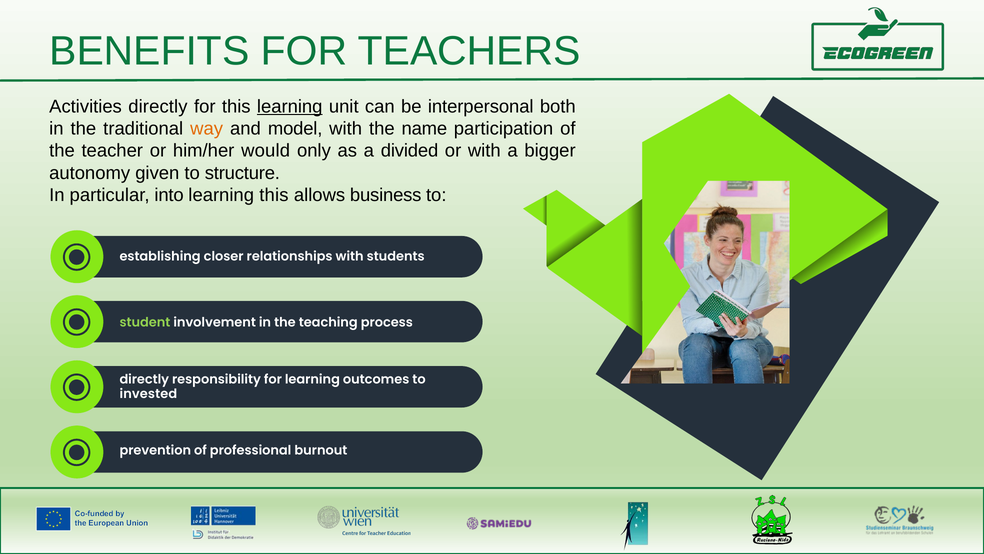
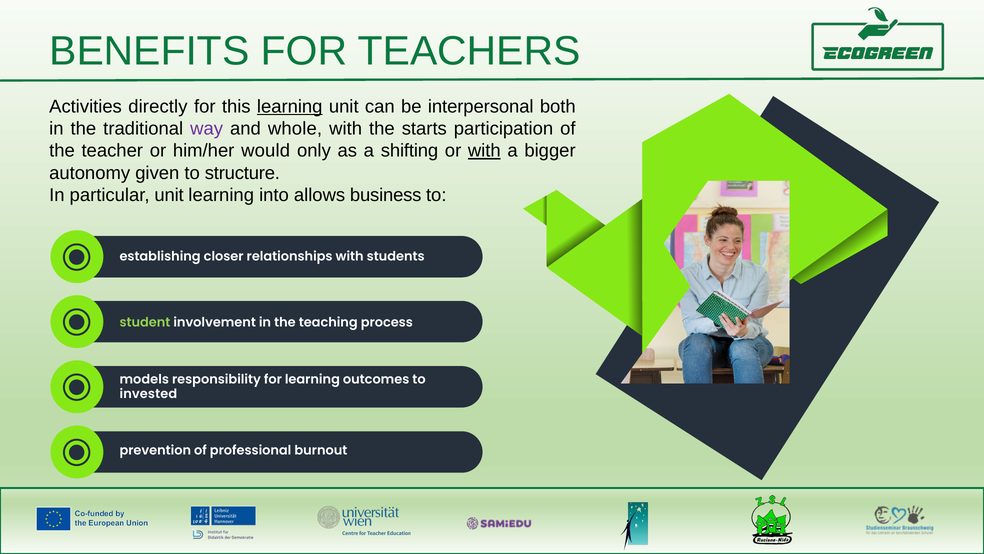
way colour: orange -> purple
model: model -> whole
name: name -> starts
divided: divided -> shifting
with at (484, 151) underline: none -> present
particular into: into -> unit
learning this: this -> into
directly at (144, 379): directly -> models
